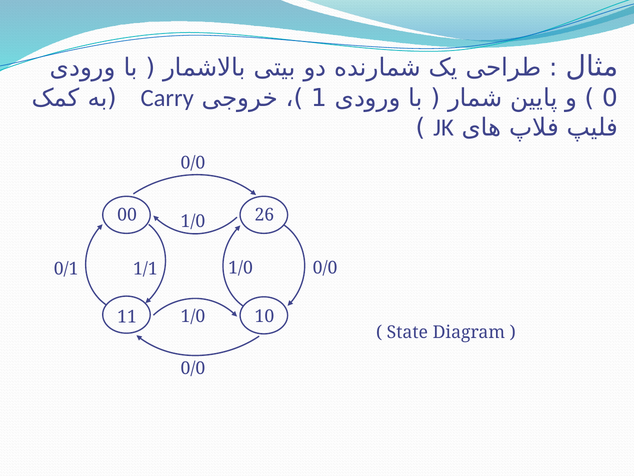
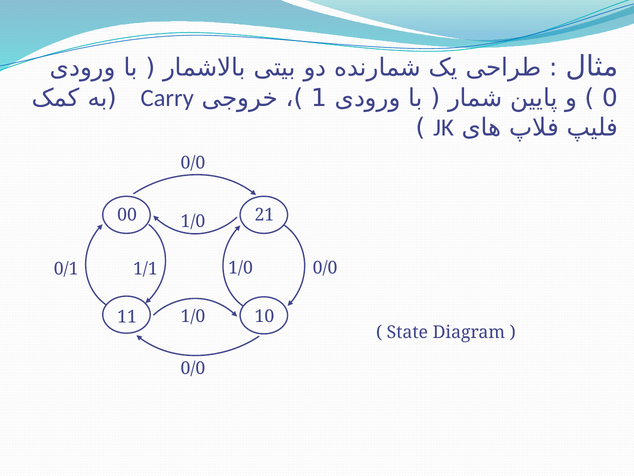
26: 26 -> 21
